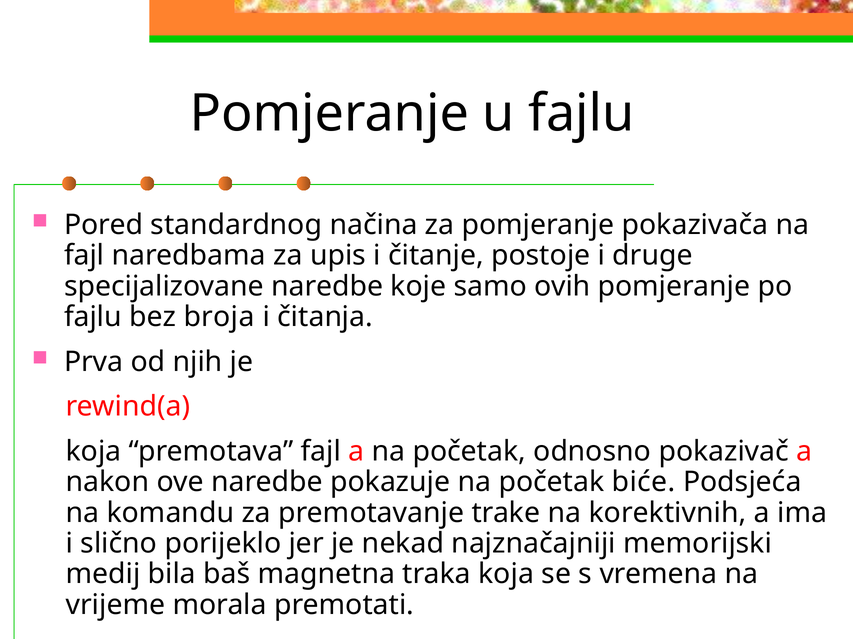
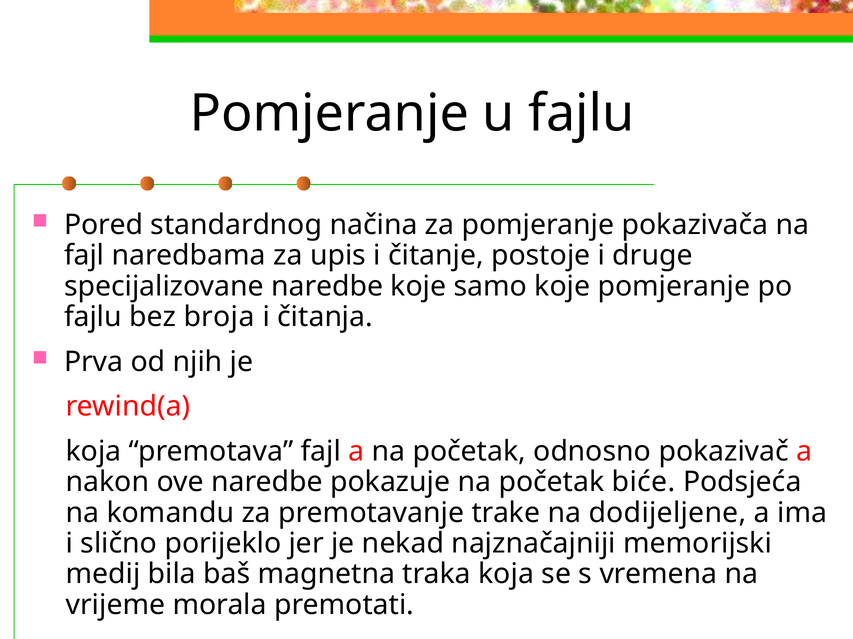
samo ovih: ovih -> koje
korektivnih: korektivnih -> dodijeljene
